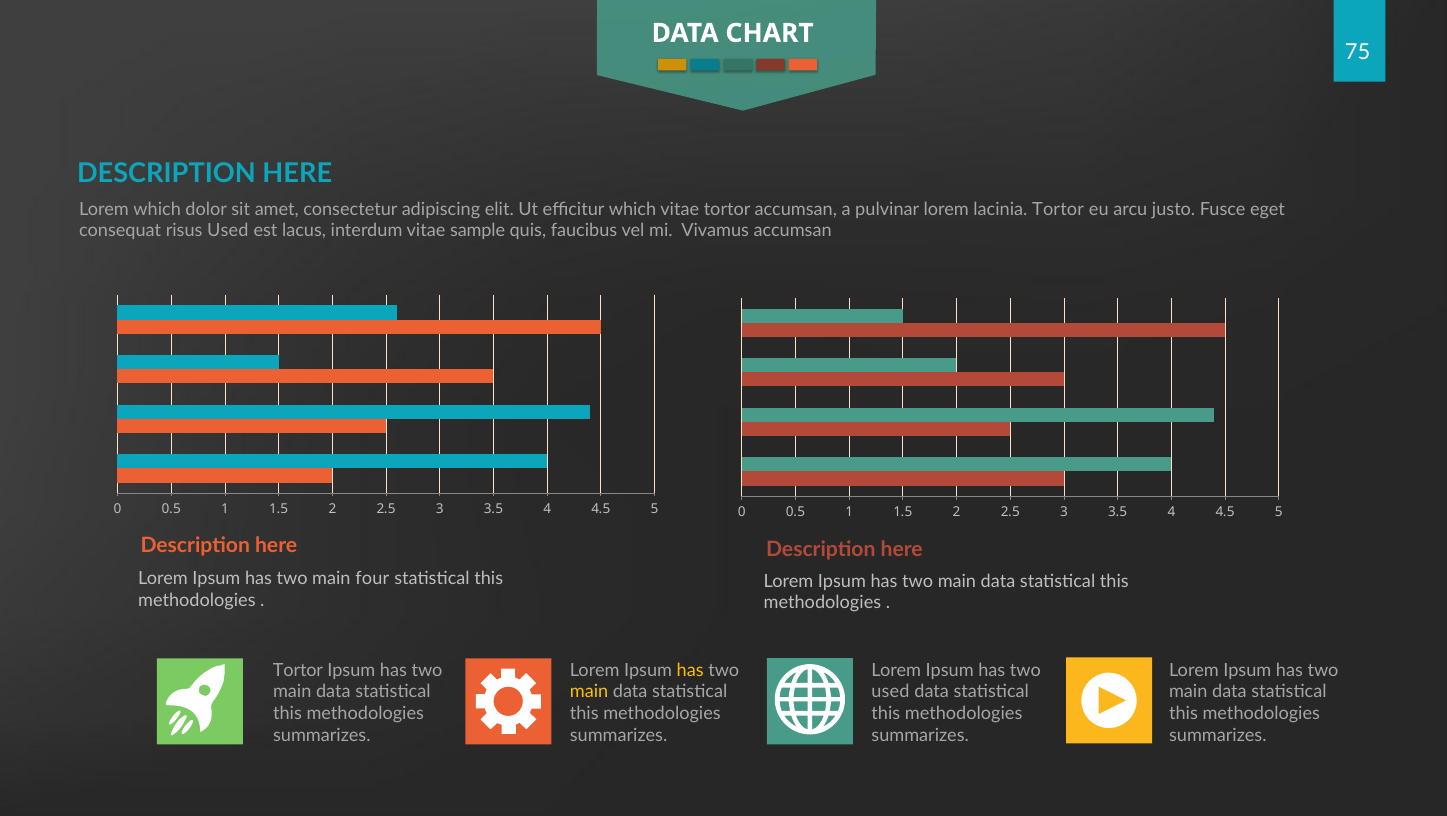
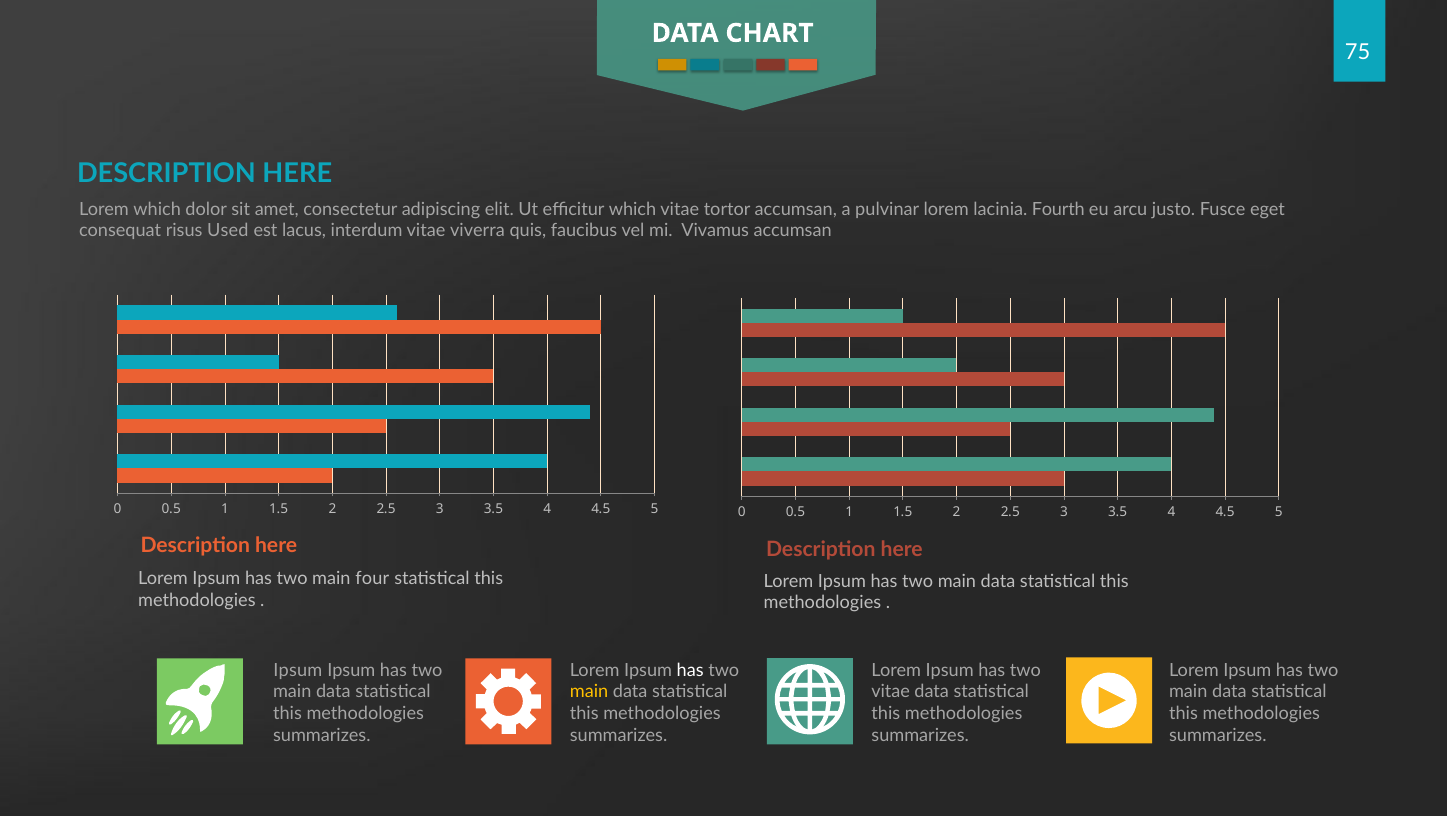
lacinia Tortor: Tortor -> Fourth
sample: sample -> viverra
Tortor at (298, 670): Tortor -> Ipsum
has at (690, 670) colour: yellow -> white
used at (891, 692): used -> vitae
